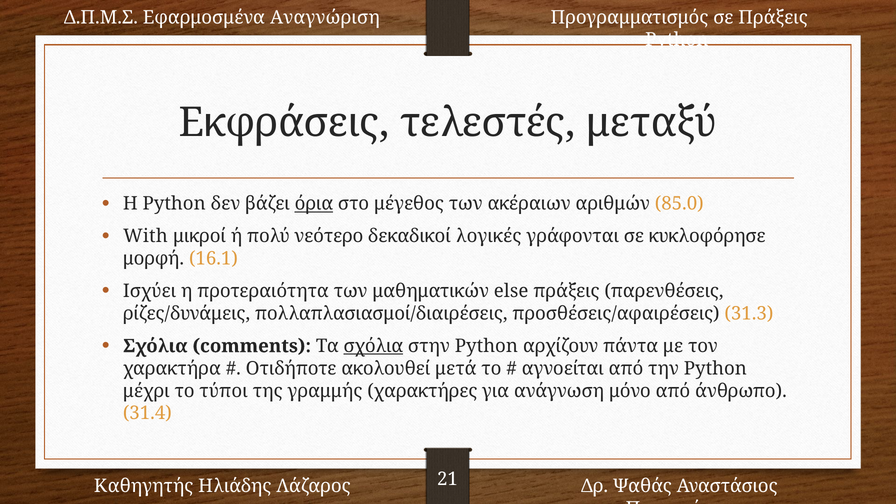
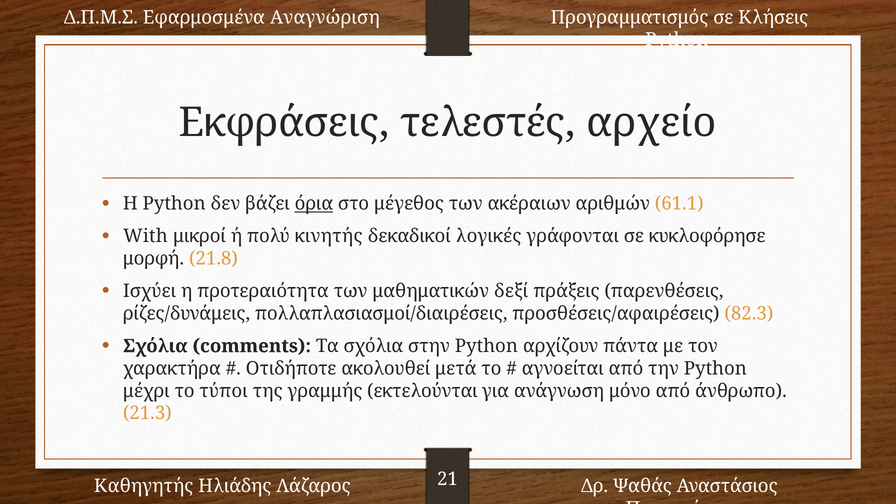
σε Πράξεις: Πράξεις -> Κλήσεις
μεταξύ: μεταξύ -> αρχείο
85.0: 85.0 -> 61.1
νεότερο: νεότερο -> κινητής
16.1: 16.1 -> 21.8
else: else -> δεξί
31.3: 31.3 -> 82.3
σχόλια at (373, 346) underline: present -> none
χαρακτήρες: χαρακτήρες -> εκτελούνται
31.4: 31.4 -> 21.3
